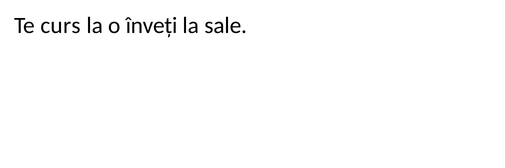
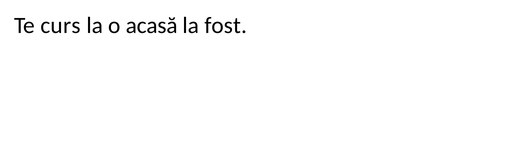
înveți: înveți -> acasă
sale: sale -> fost
